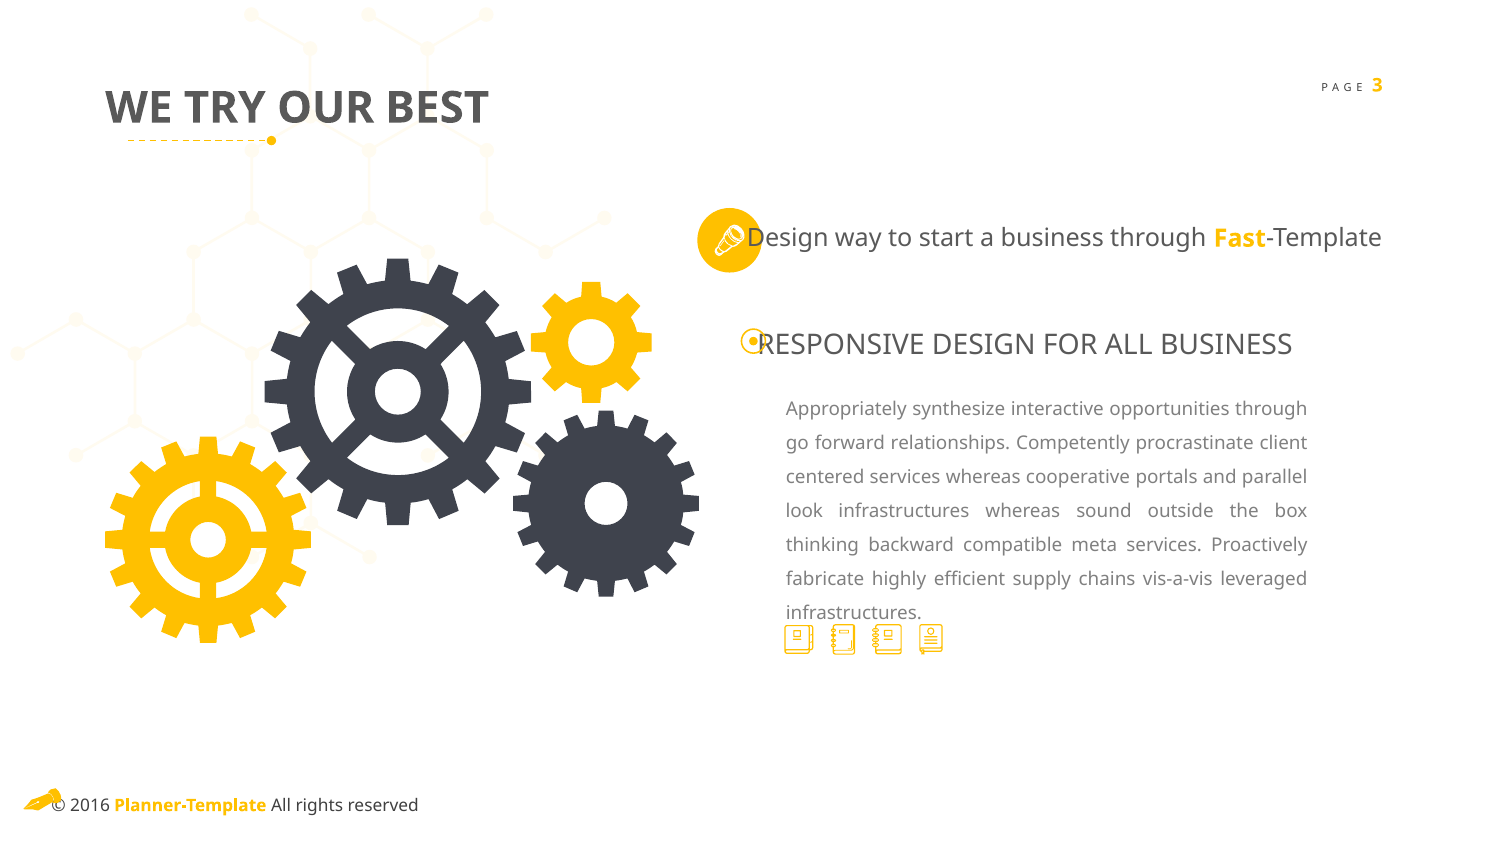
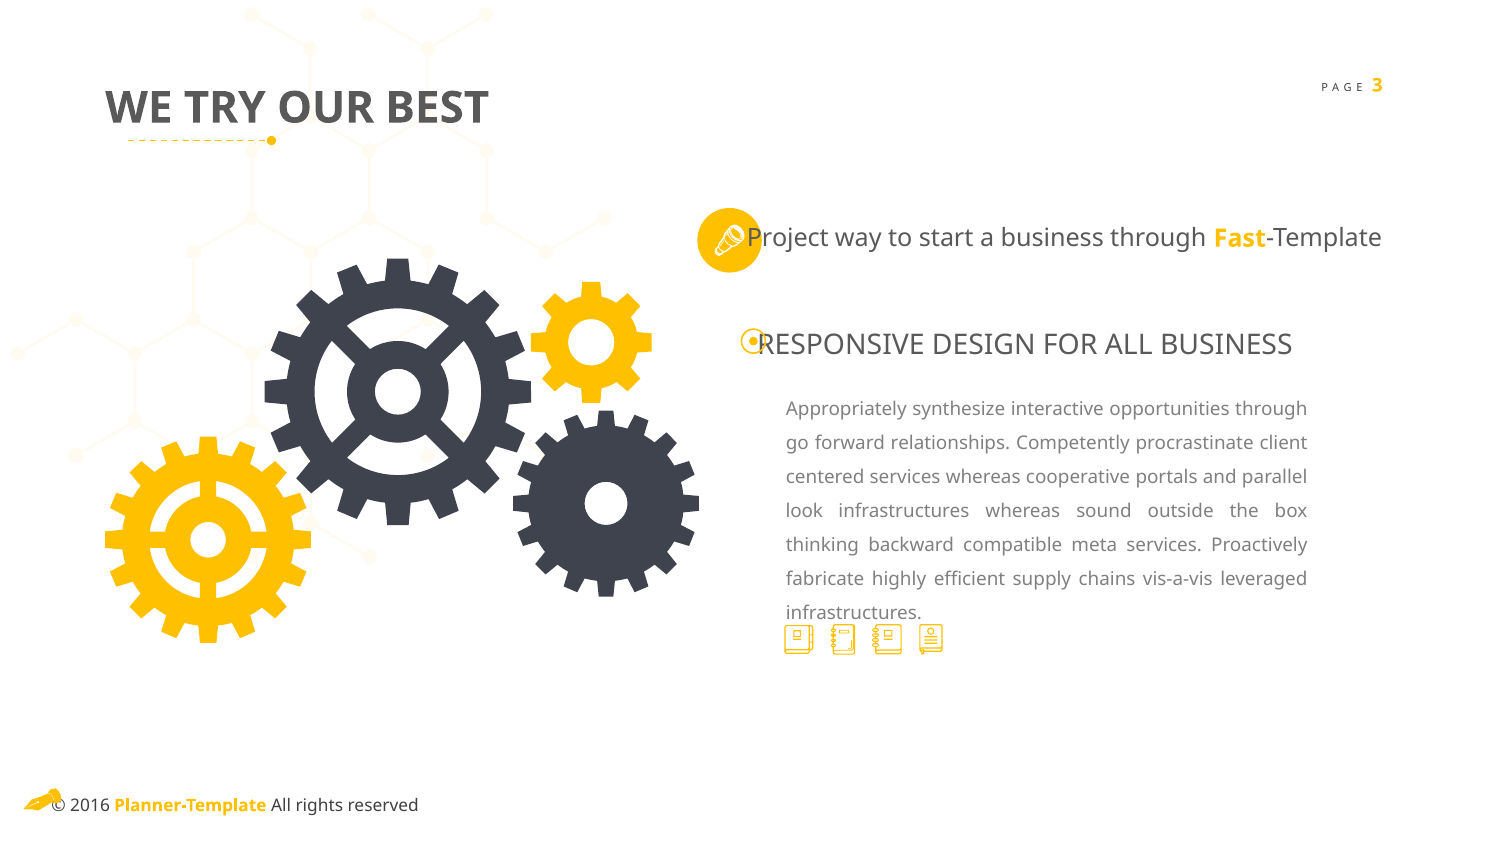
Design at (788, 238): Design -> Project
